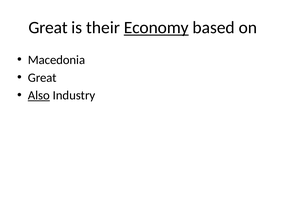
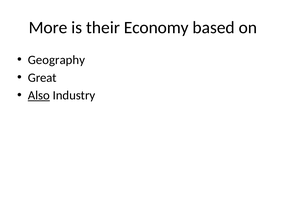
Great at (48, 28): Great -> More
Economy underline: present -> none
Macedonia: Macedonia -> Geography
